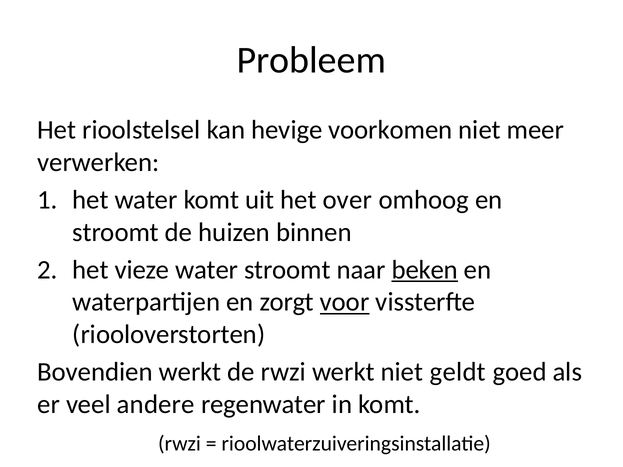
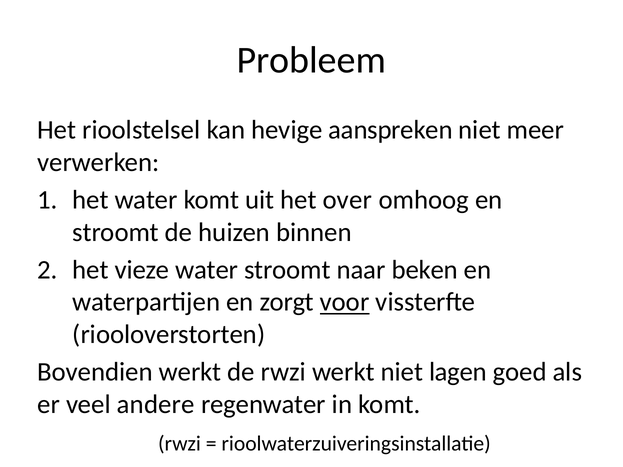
voorkomen: voorkomen -> aanspreken
beken underline: present -> none
geldt: geldt -> lagen
